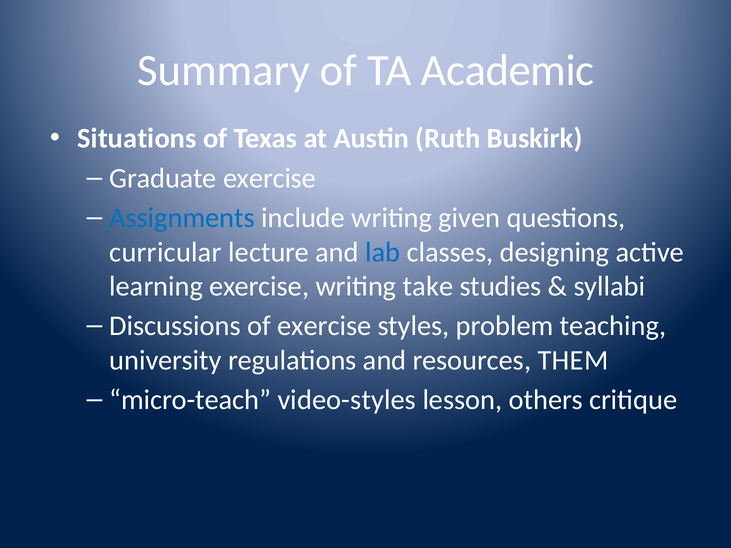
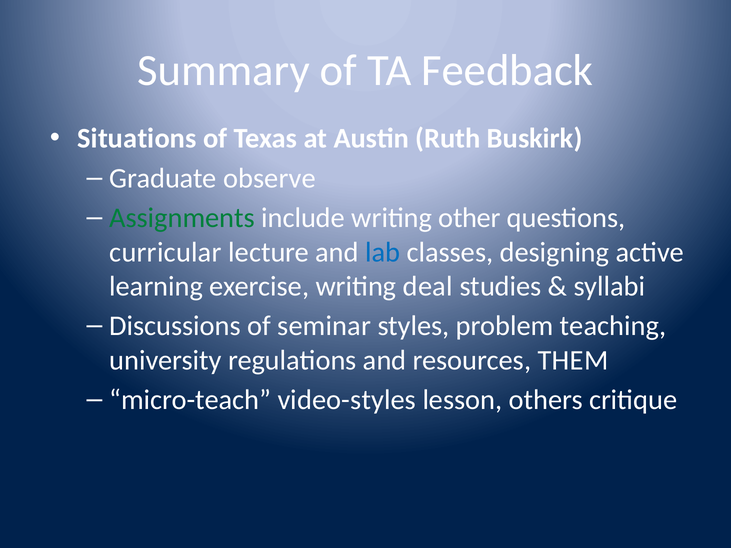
Academic: Academic -> Feedback
Graduate exercise: exercise -> observe
Assignments colour: blue -> green
given: given -> other
take: take -> deal
of exercise: exercise -> seminar
